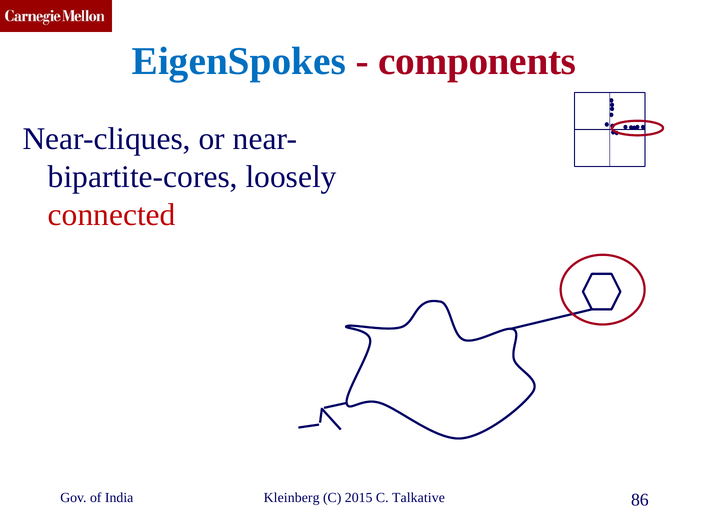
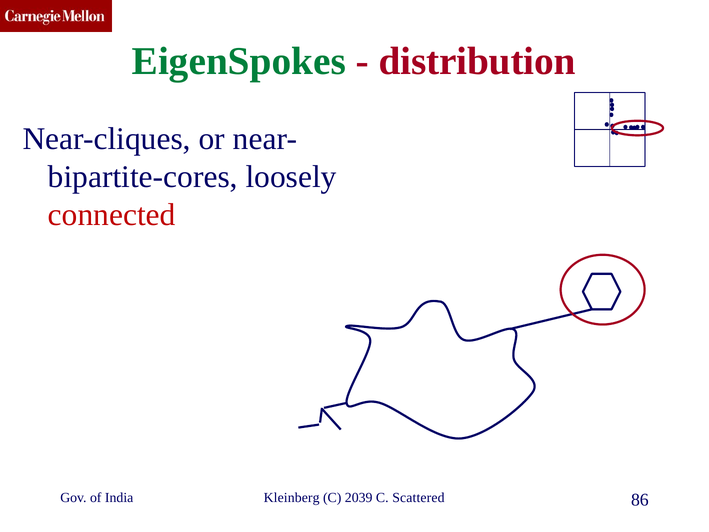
EigenSpokes colour: blue -> green
components: components -> distribution
2015: 2015 -> 2039
Talkative: Talkative -> Scattered
